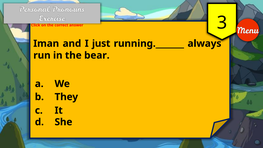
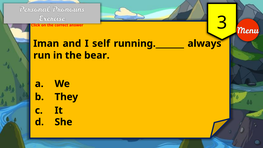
just: just -> self
